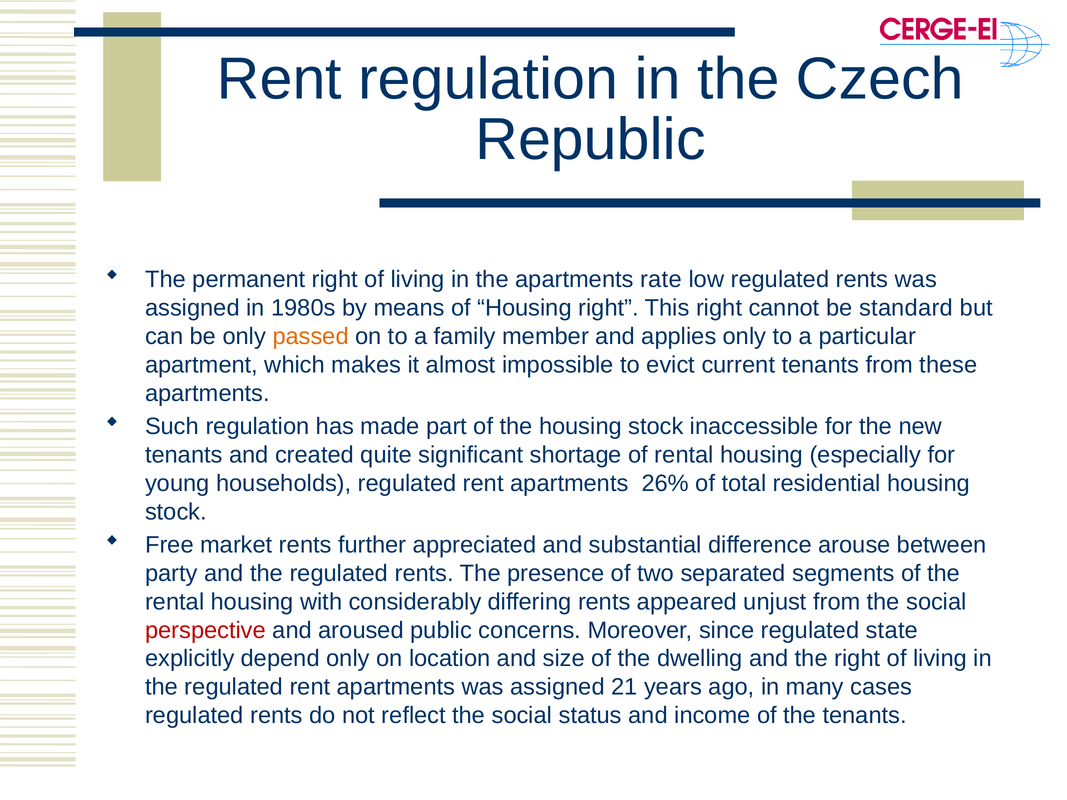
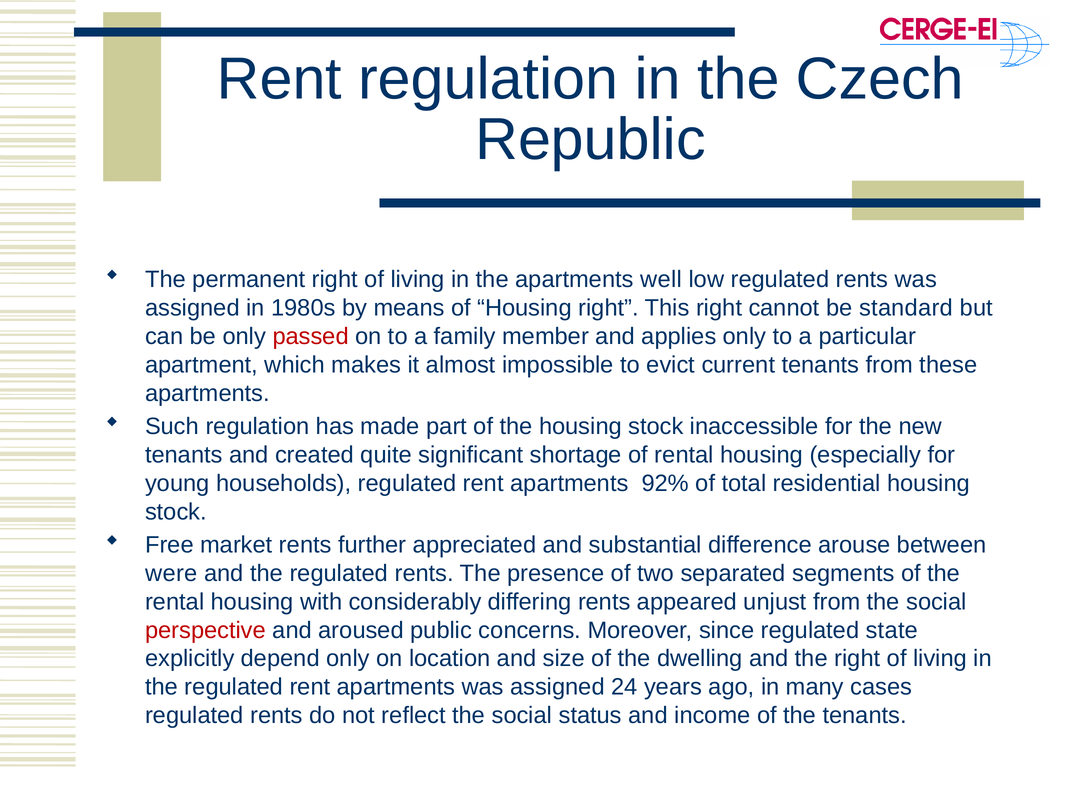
rate: rate -> well
passed colour: orange -> red
26%: 26% -> 92%
party: party -> were
21: 21 -> 24
